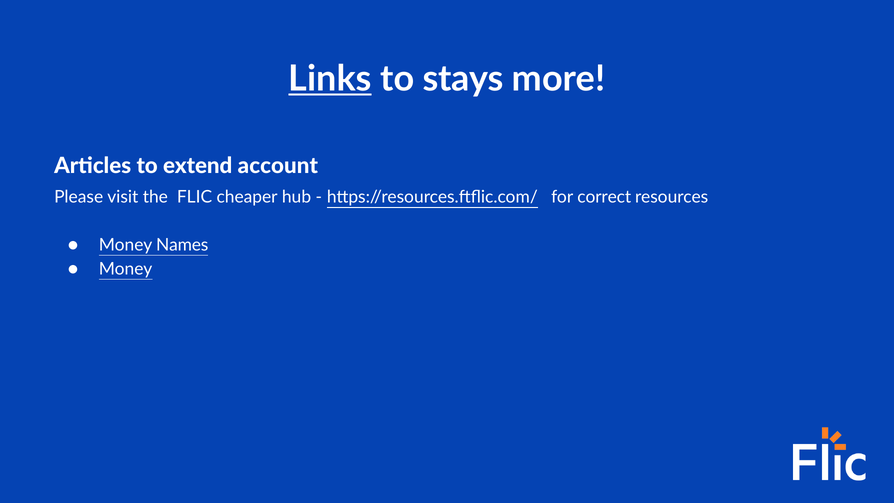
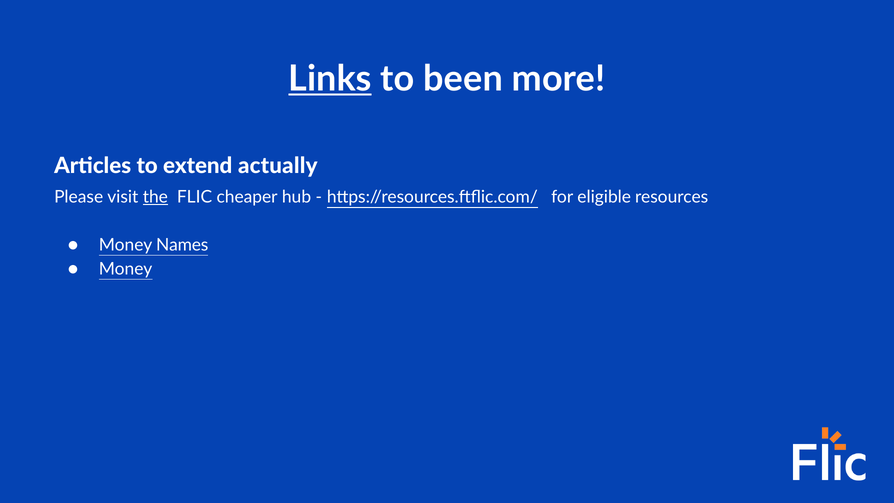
stays: stays -> been
account: account -> actually
the underline: none -> present
correct: correct -> eligible
